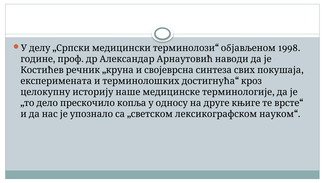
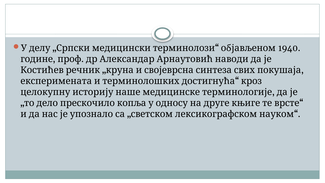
1998: 1998 -> 1940
